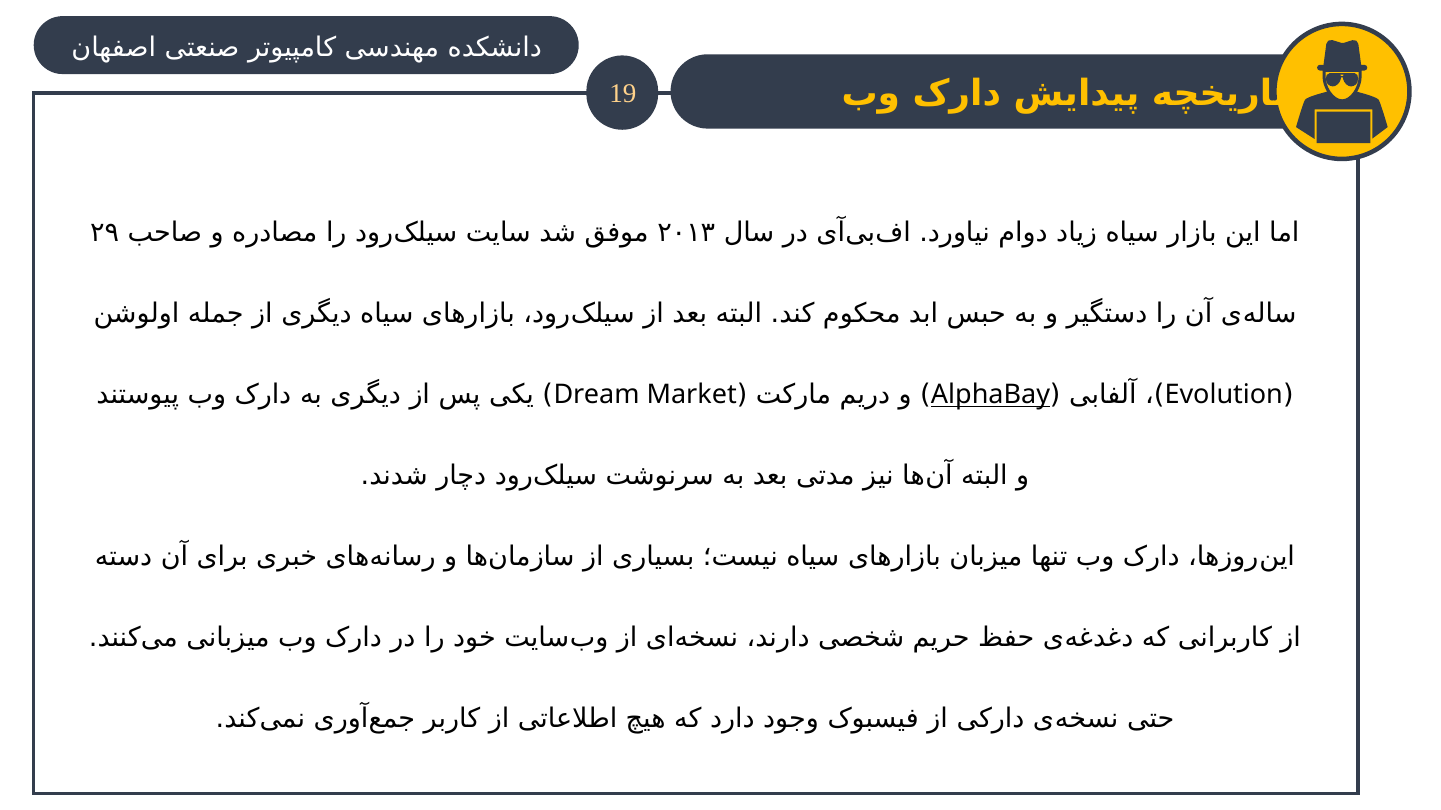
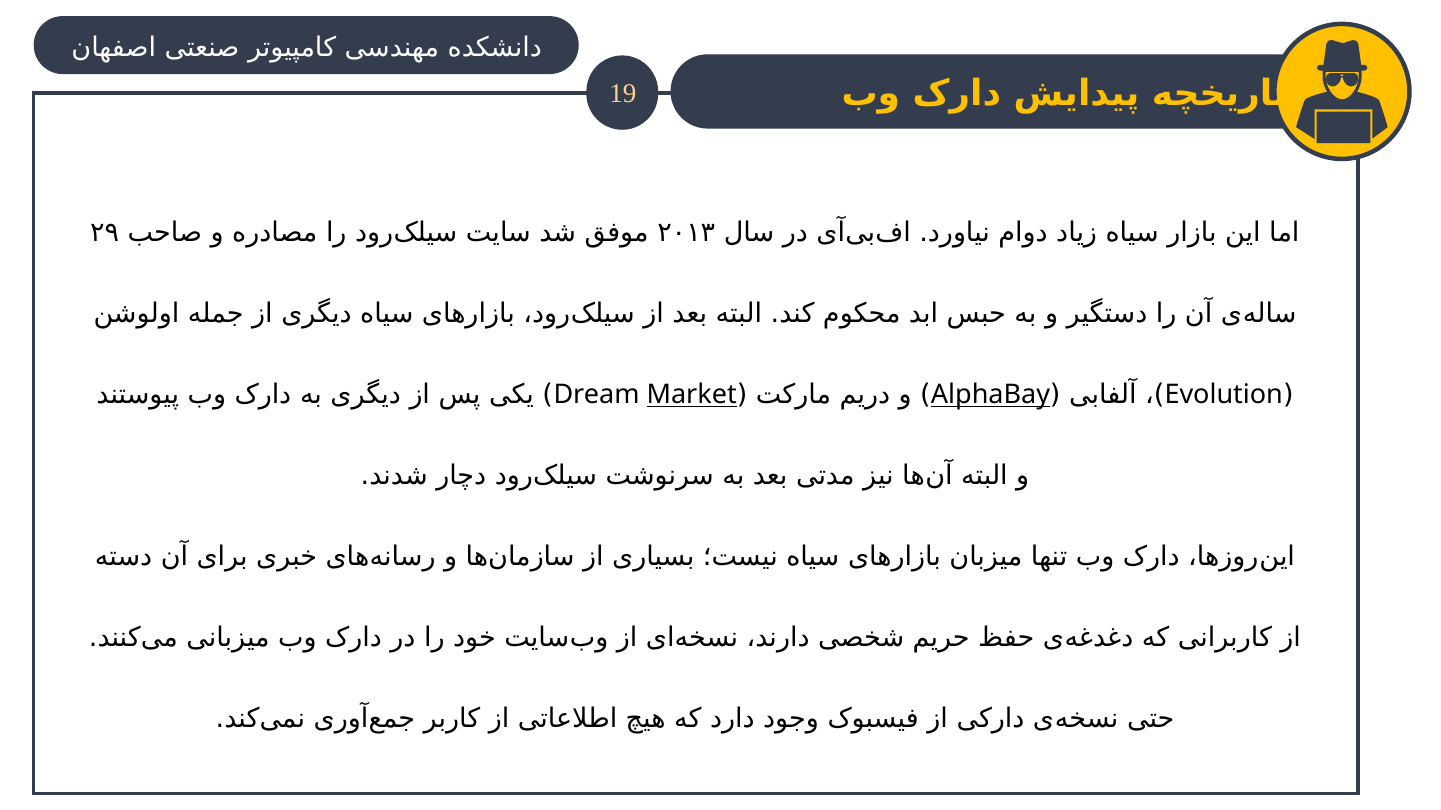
Market underline: none -> present
